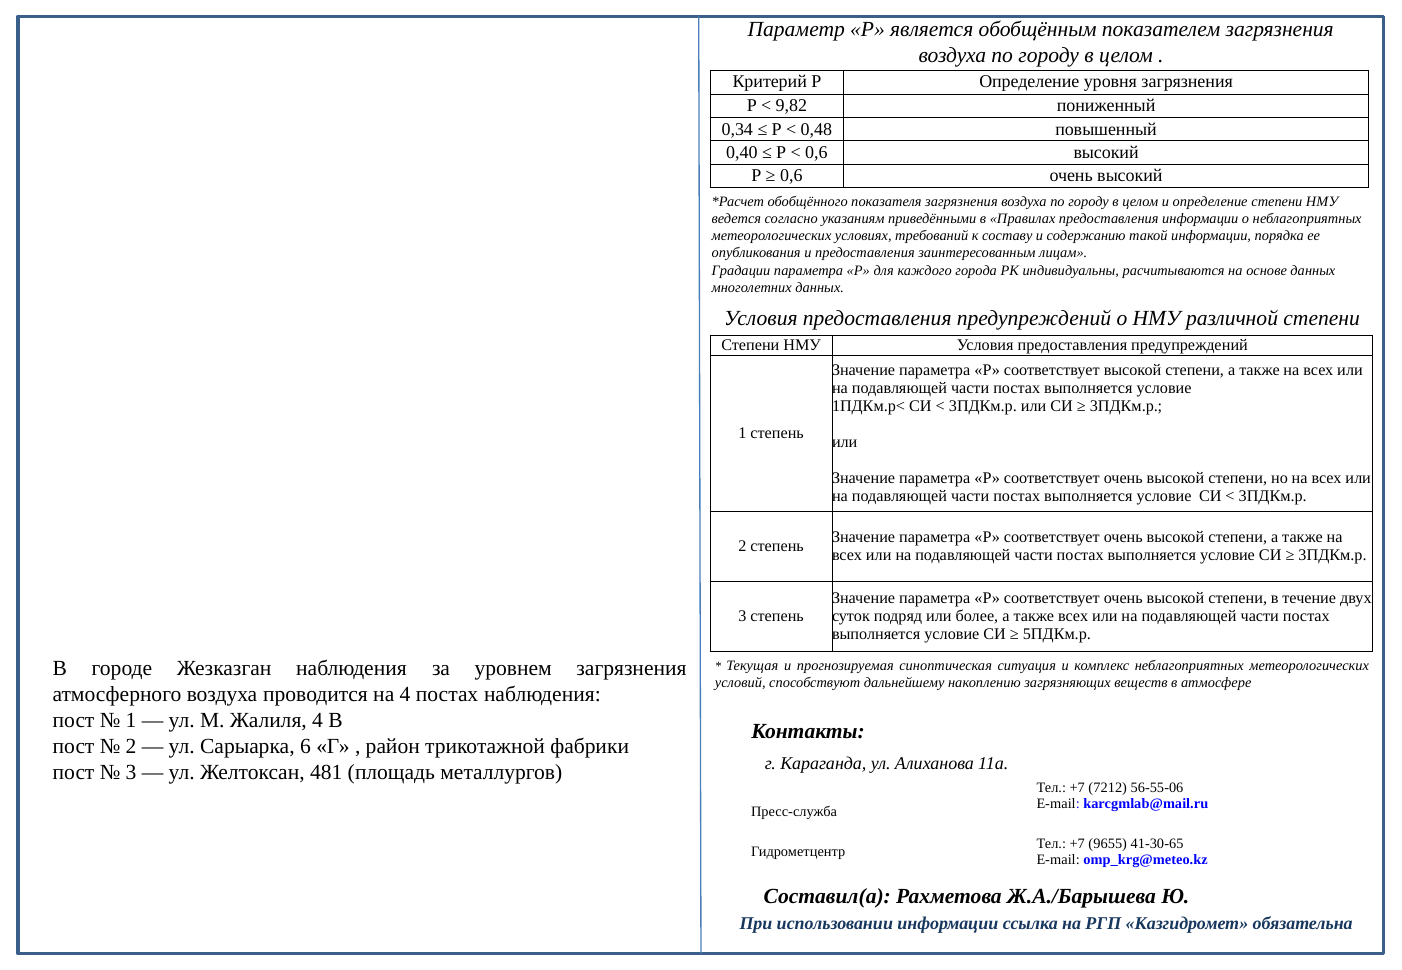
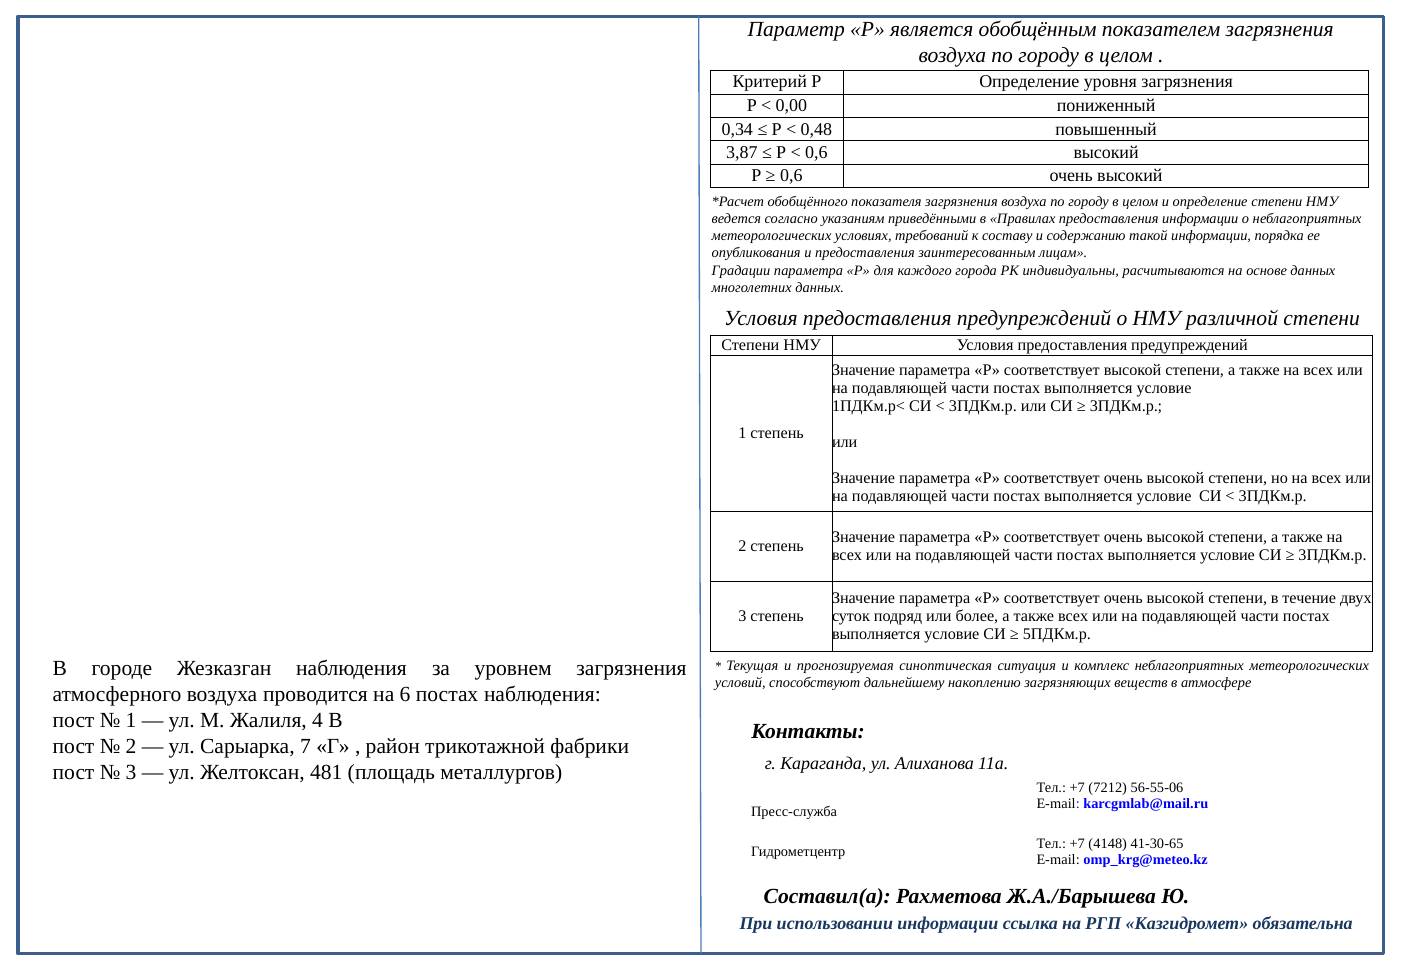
9,82: 9,82 -> 0,00
0,40: 0,40 -> 3,87
на 4: 4 -> 6
6: 6 -> 7
9655: 9655 -> 4148
